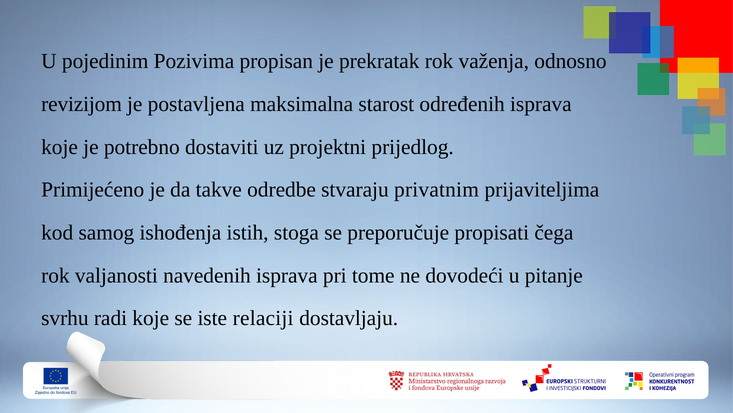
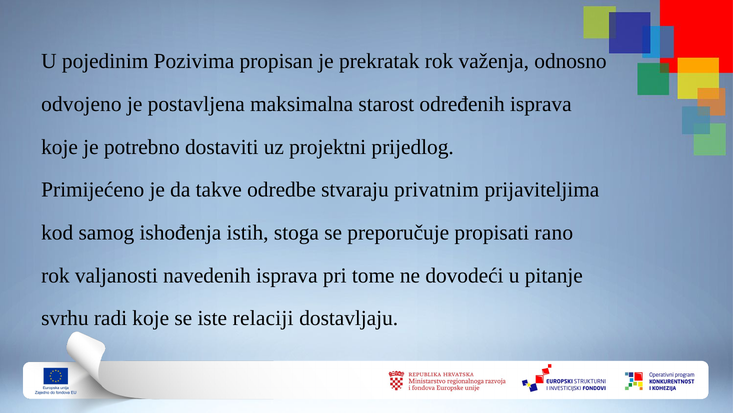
revizijom: revizijom -> odvojeno
čega: čega -> rano
